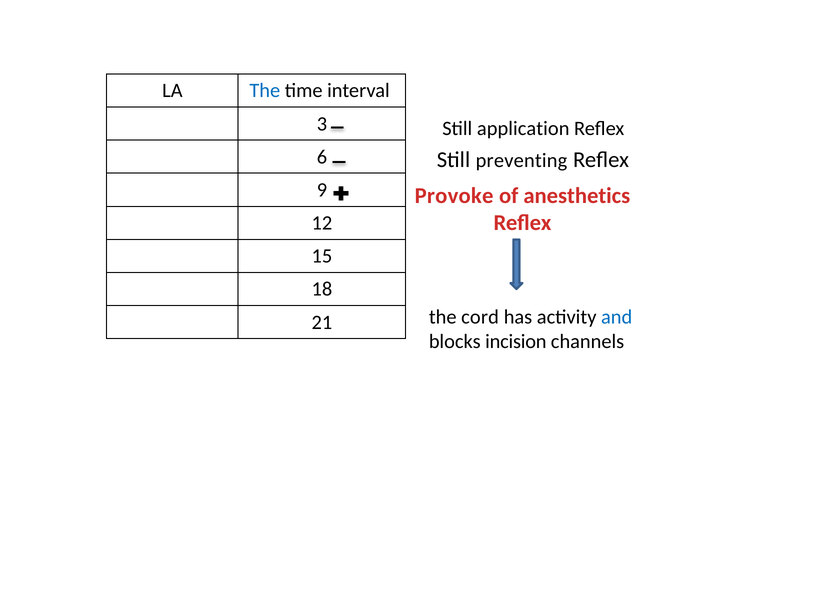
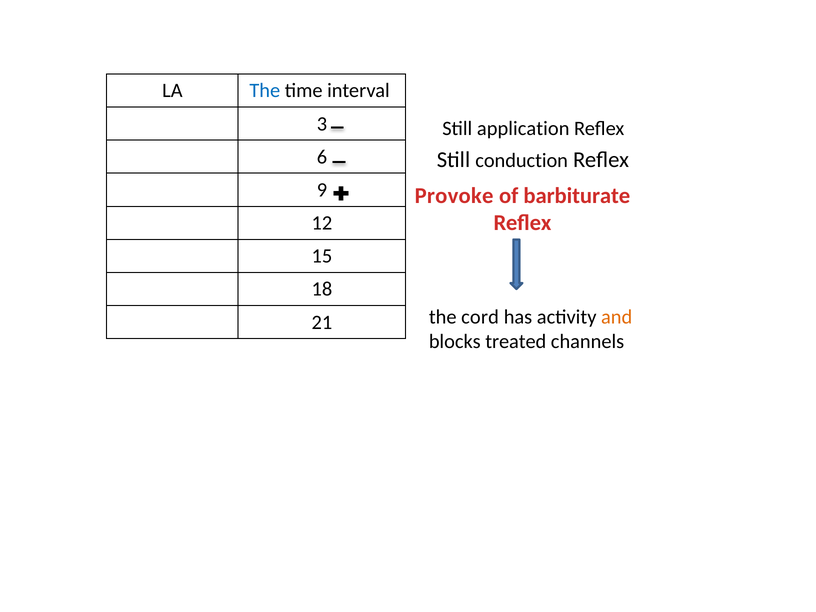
preventing: preventing -> conduction
anesthetics: anesthetics -> barbiturate
and colour: blue -> orange
incision: incision -> treated
